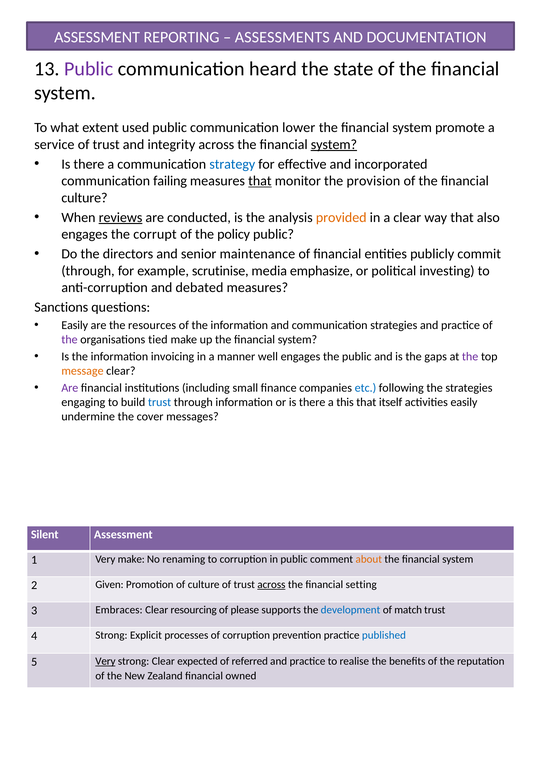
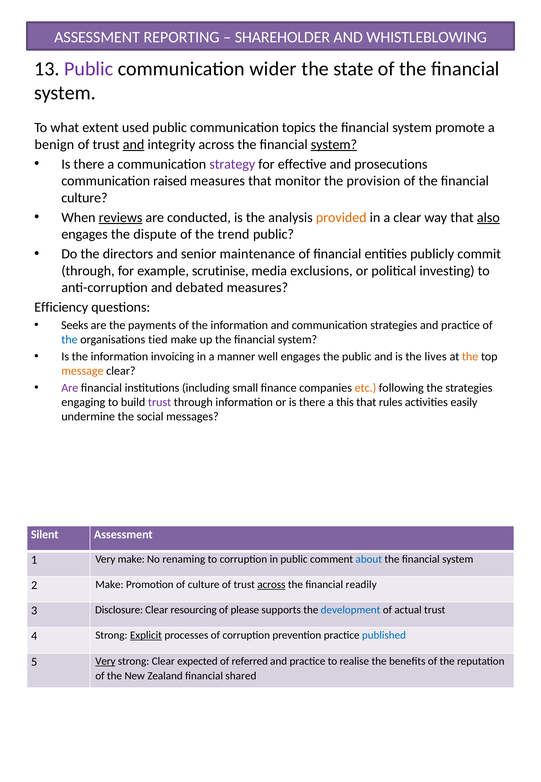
ASSESSMENTS: ASSESSMENTS -> SHAREHOLDER
DOCUMENTATION: DOCUMENTATION -> WHISTLEBLOWING
heard: heard -> wider
lower: lower -> topics
service: service -> benign
and at (134, 144) underline: none -> present
strategy colour: blue -> purple
incorporated: incorporated -> prosecutions
failing: failing -> raised
that at (260, 181) underline: present -> none
also underline: none -> present
corrupt: corrupt -> dispute
policy: policy -> trend
emphasize: emphasize -> exclusions
Sanctions: Sanctions -> Efficiency
Easily at (75, 325): Easily -> Seeks
resources: resources -> payments
the at (69, 339) colour: purple -> blue
gaps: gaps -> lives
the at (470, 356) colour: purple -> orange
etc colour: blue -> orange
trust at (160, 402) colour: blue -> purple
itself: itself -> rules
cover: cover -> social
about colour: orange -> blue
2 Given: Given -> Make
setting: setting -> readily
Embraces: Embraces -> Disclosure
match: match -> actual
Explicit underline: none -> present
owned: owned -> shared
